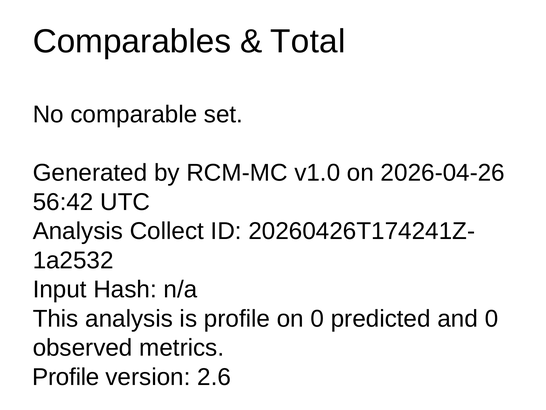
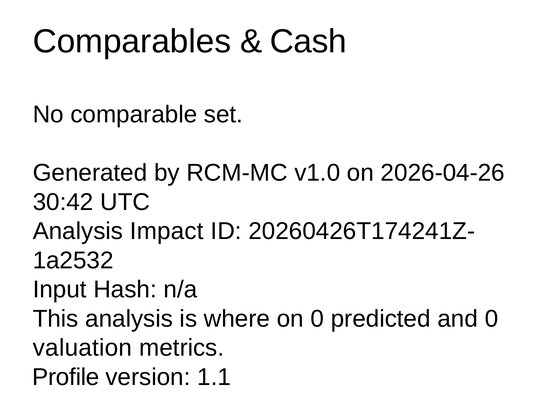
Total: Total -> Cash
56:42: 56:42 -> 30:42
Collect: Collect -> Impact
is profile: profile -> where
observed: observed -> valuation
2.6: 2.6 -> 1.1
